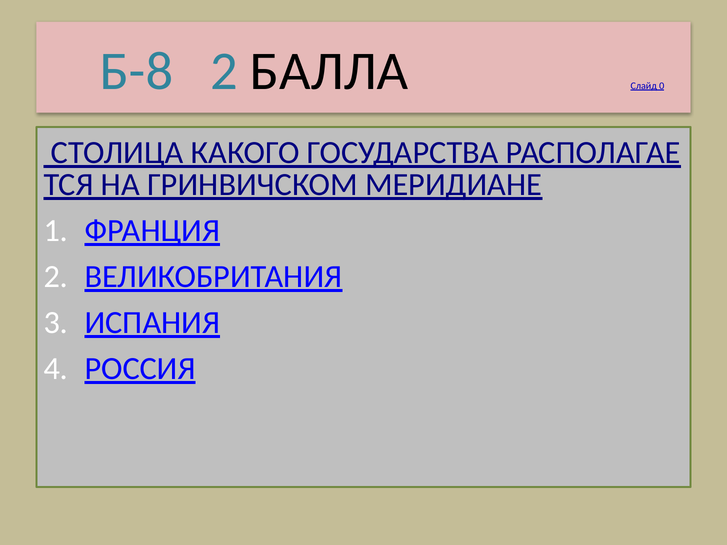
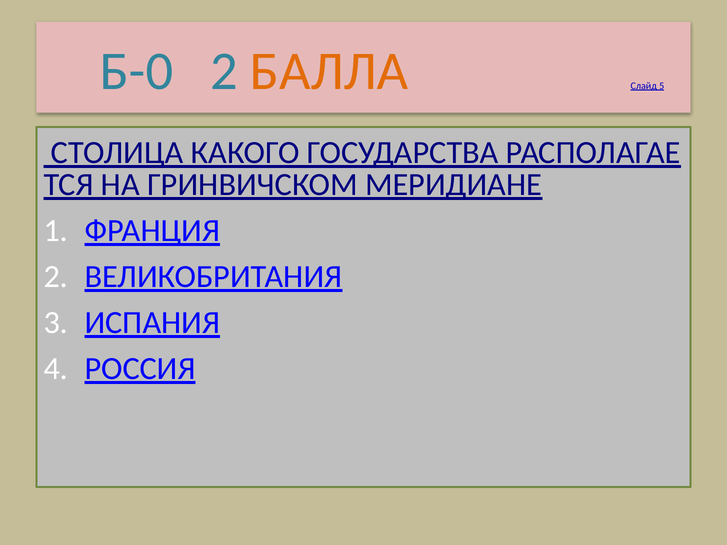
Б-8: Б-8 -> Б-0
БАЛЛА colour: black -> orange
0: 0 -> 5
